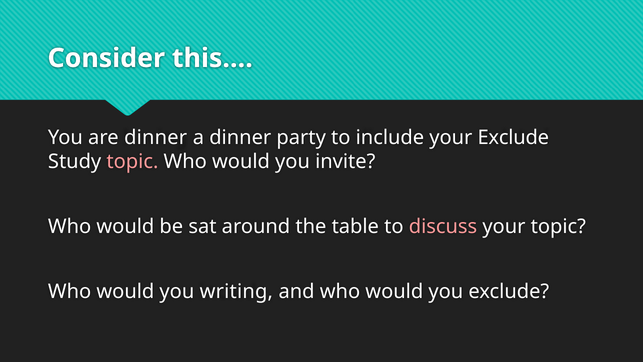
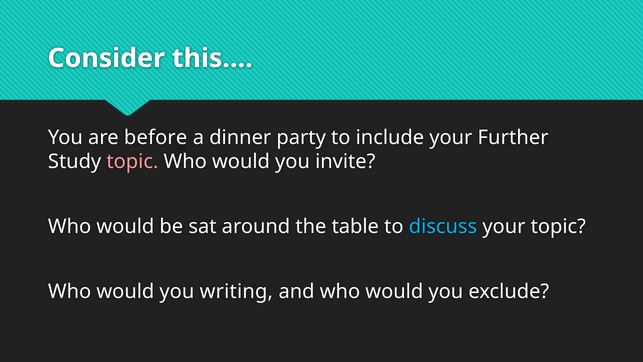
are dinner: dinner -> before
your Exclude: Exclude -> Further
discuss colour: pink -> light blue
